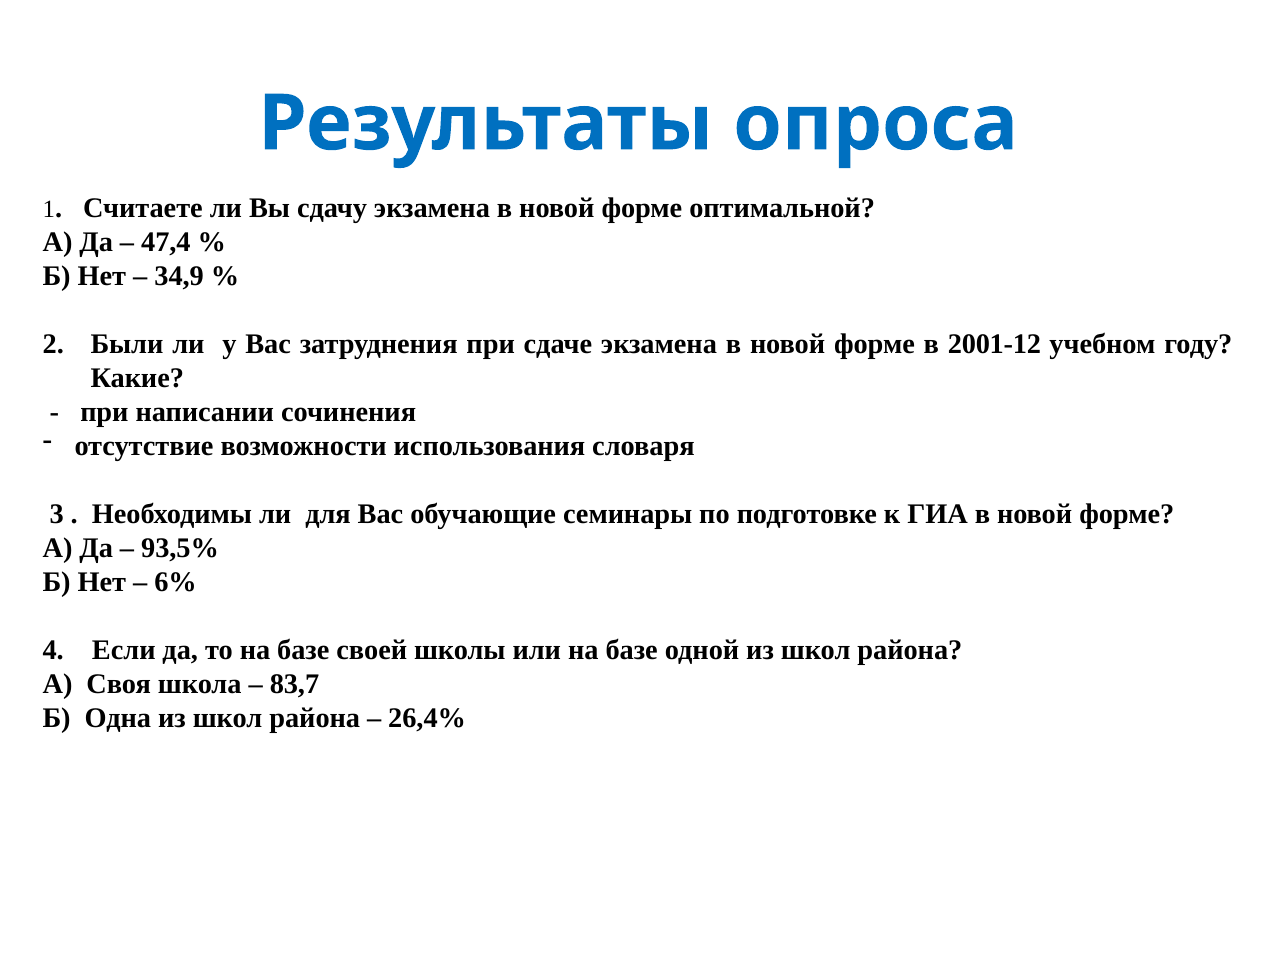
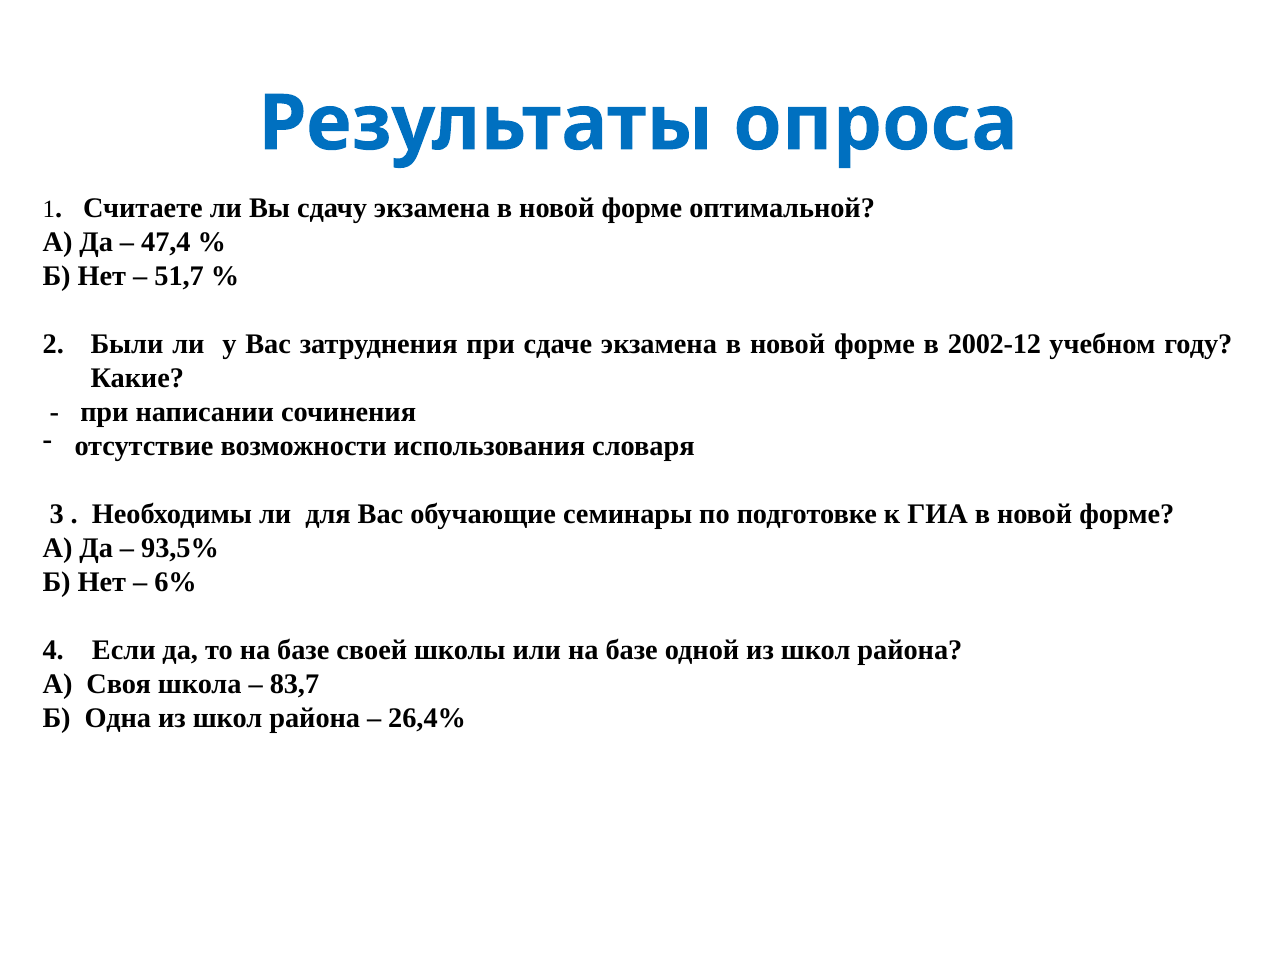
34,9: 34,9 -> 51,7
2001-12: 2001-12 -> 2002-12
